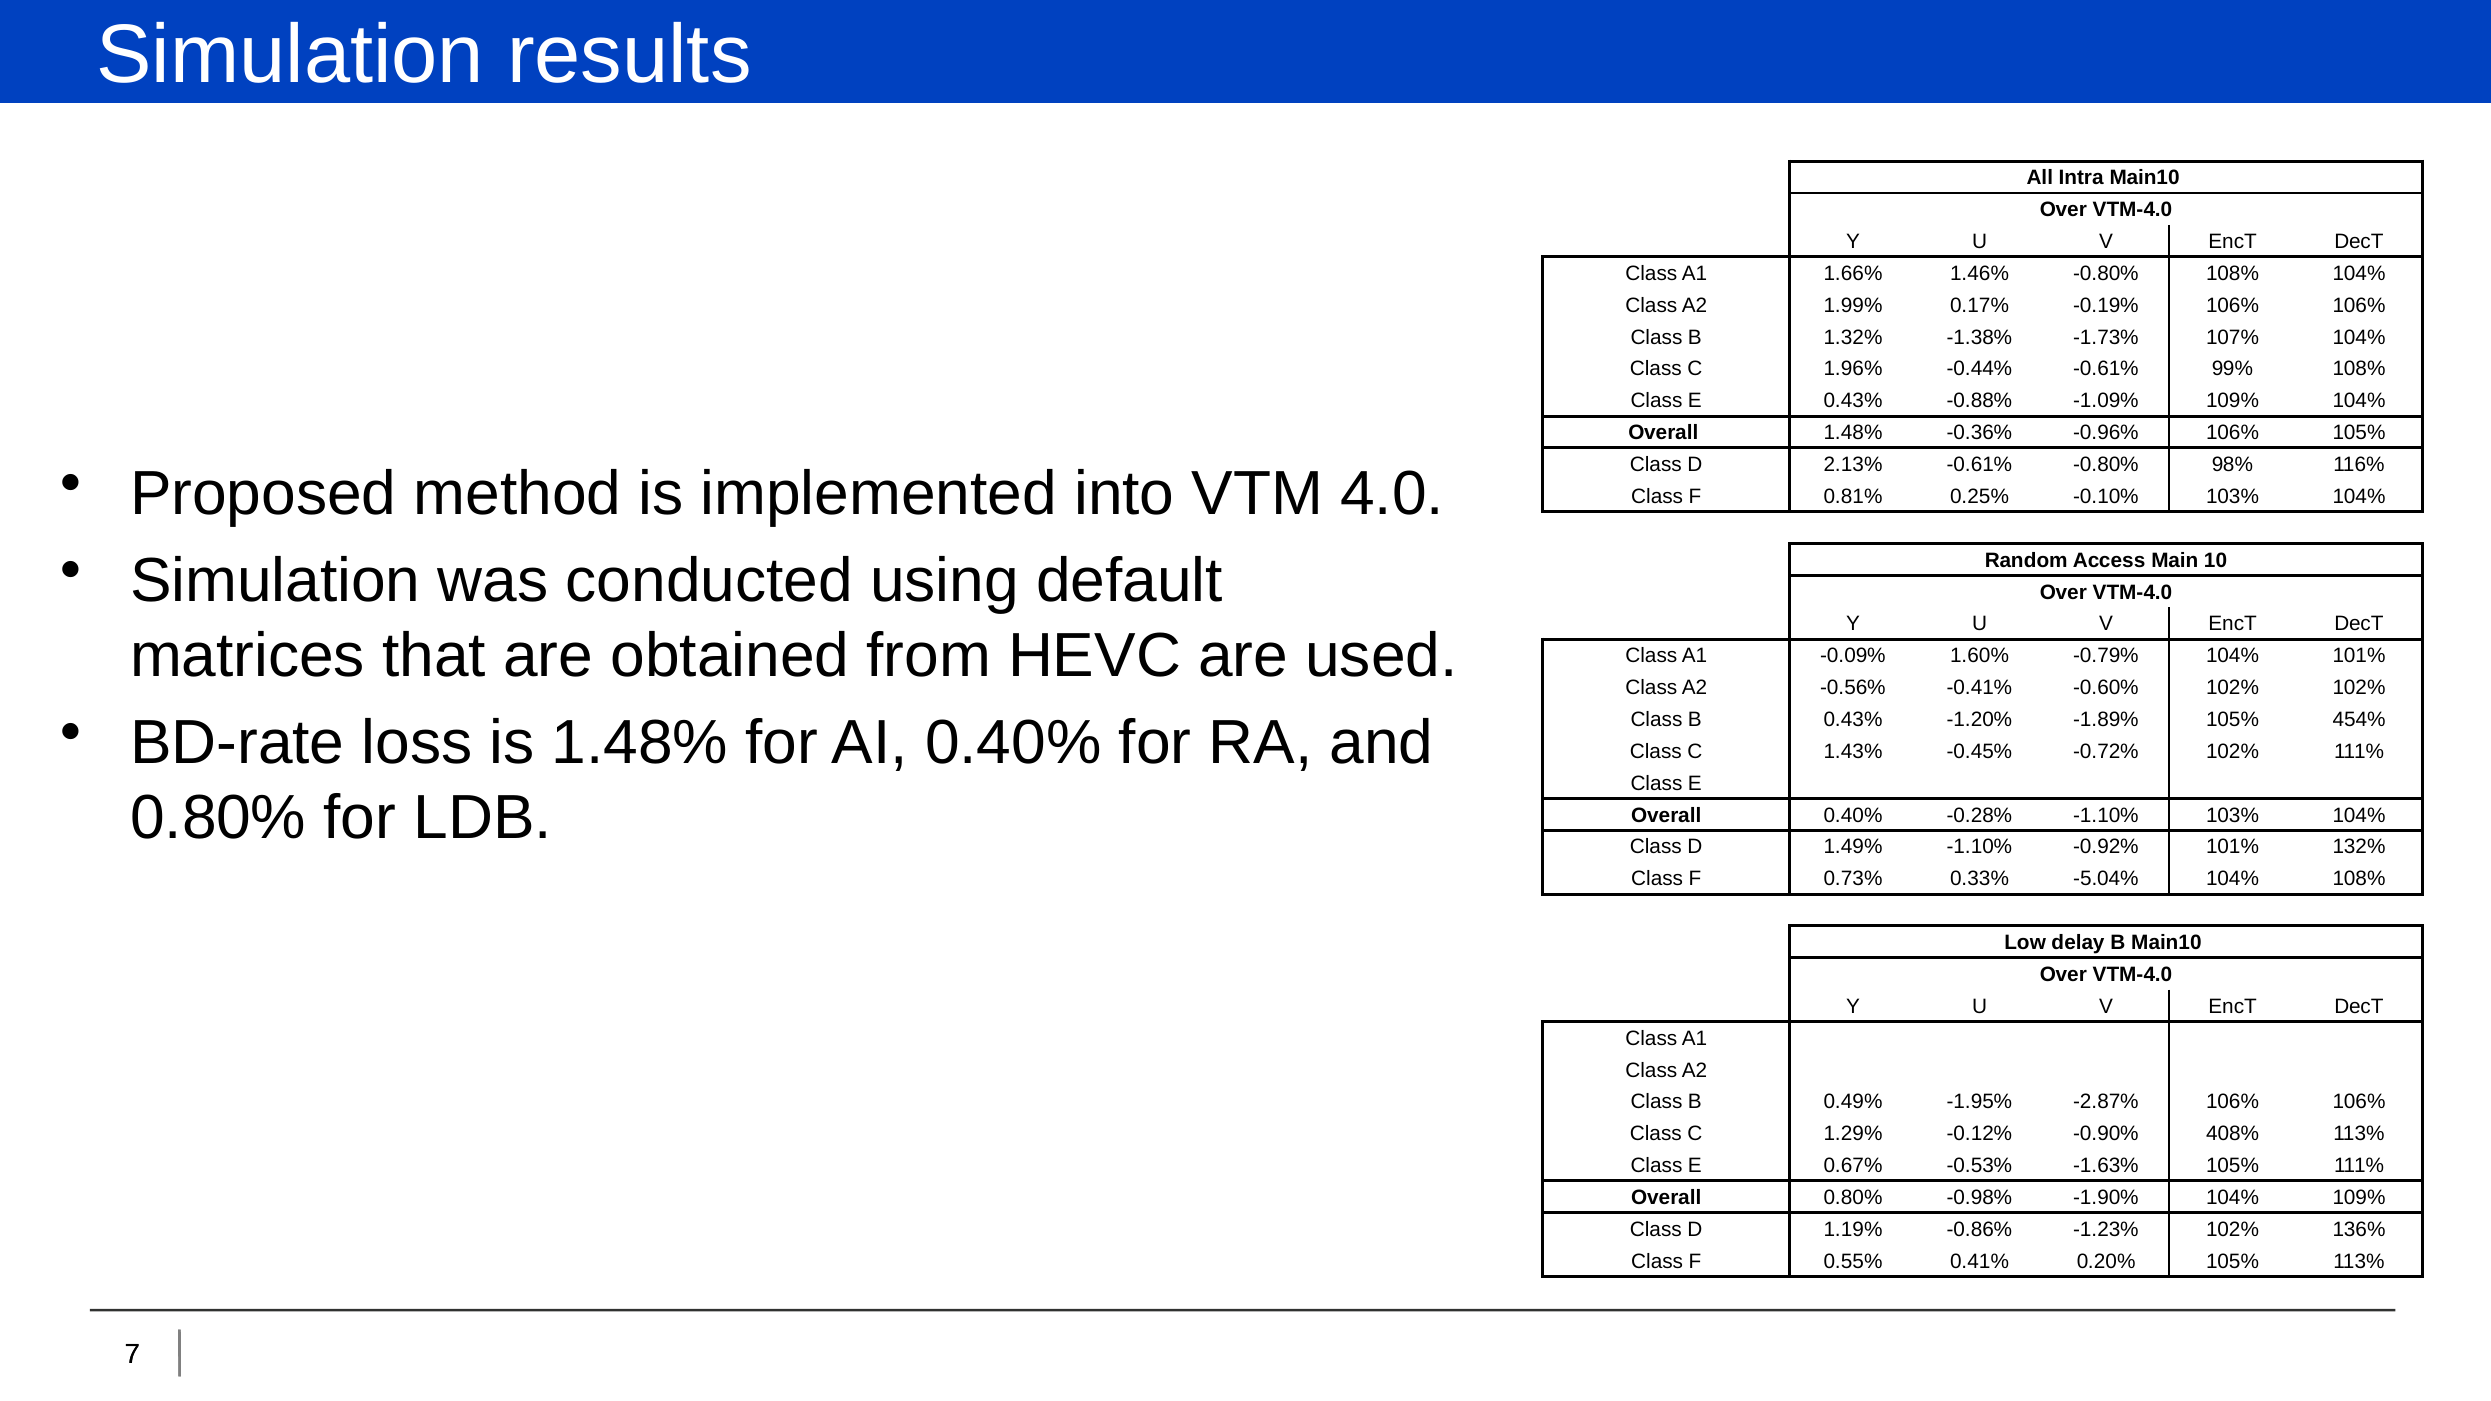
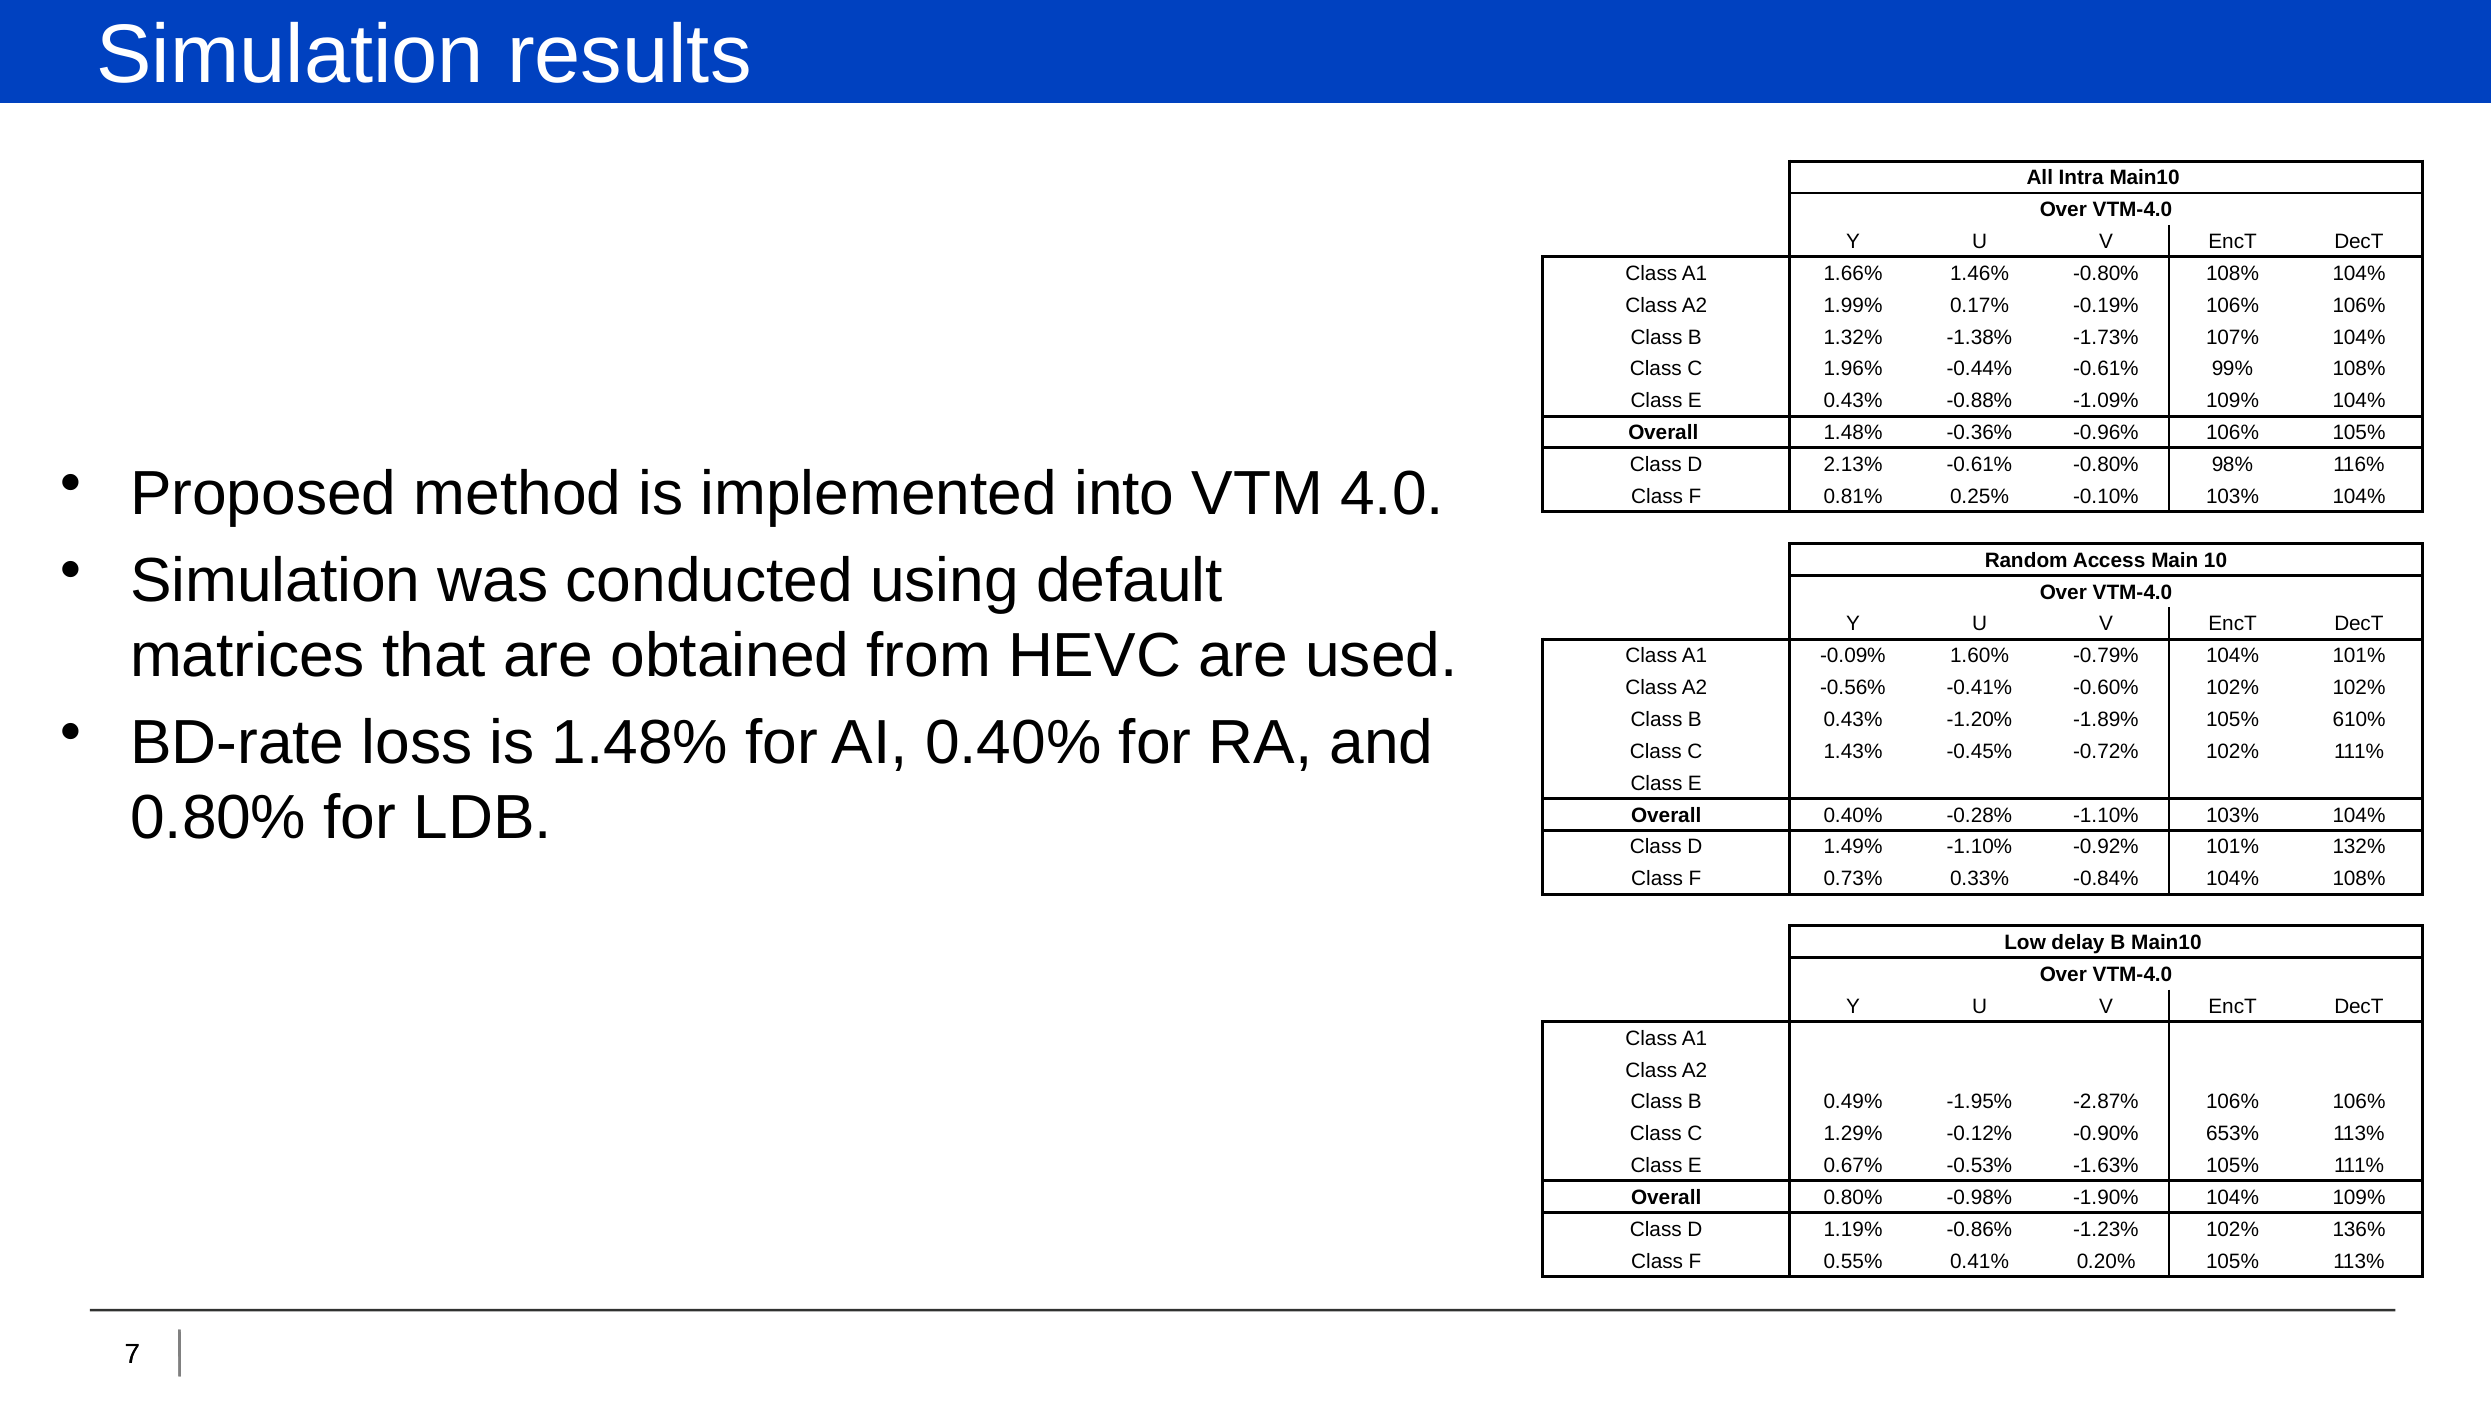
454%: 454% -> 610%
-5.04%: -5.04% -> -0.84%
408%: 408% -> 653%
